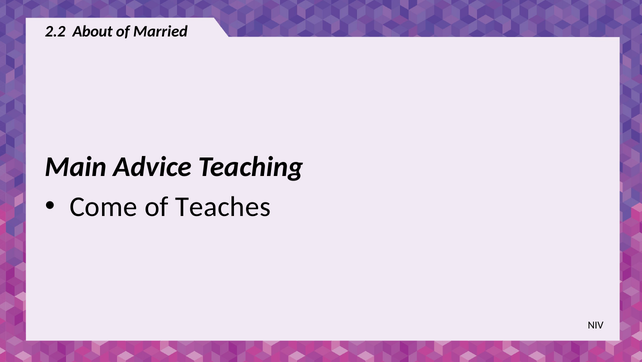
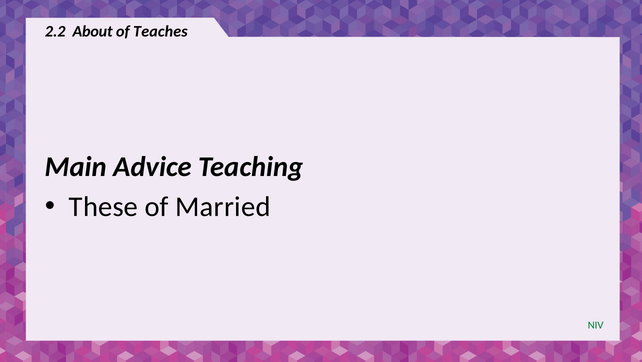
Married: Married -> Teaches
Come: Come -> These
Teaches: Teaches -> Married
NIV colour: black -> green
